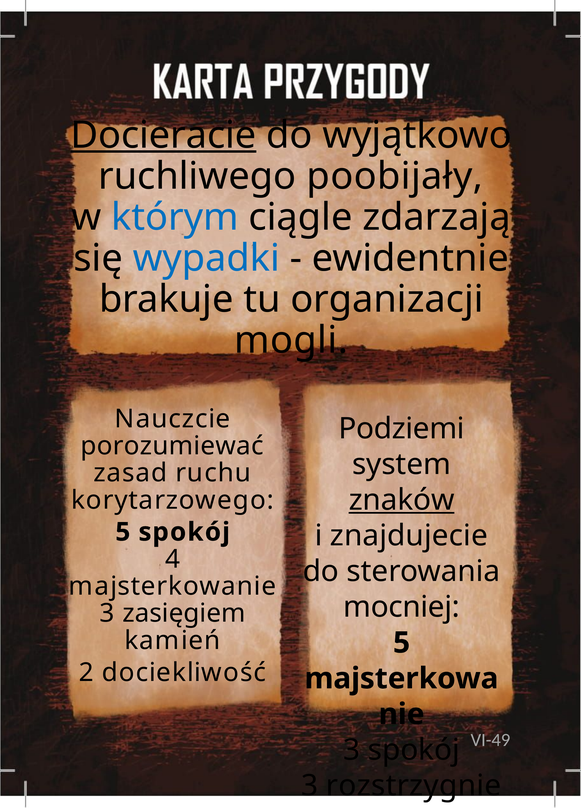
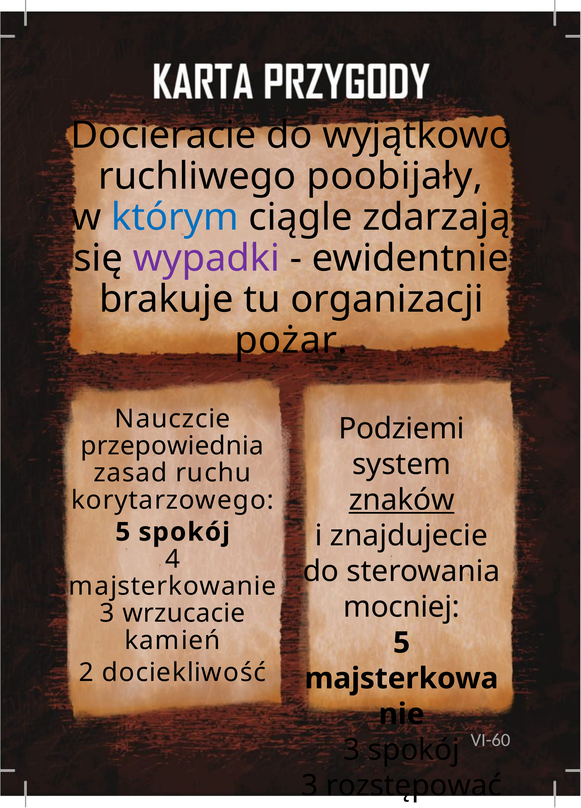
Docieracie underline: present -> none
wypadki colour: blue -> purple
mogli: mogli -> pożar
porozumiewać: porozumiewać -> przepowiednia
zasięgiem: zasięgiem -> wrzucacie
VI-49: VI-49 -> VI-60
rozstrzygnie: rozstrzygnie -> rozstępować
